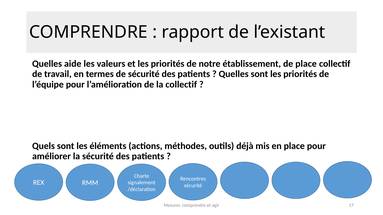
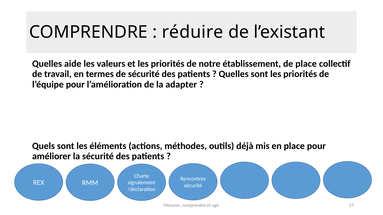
rapport: rapport -> réduire
la collectif: collectif -> adapter
